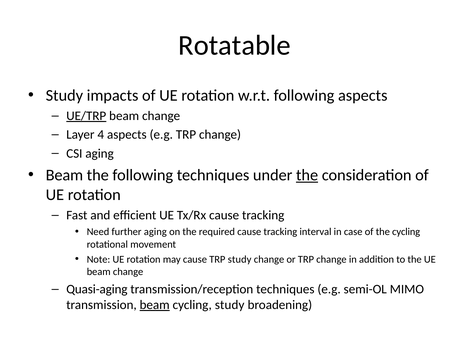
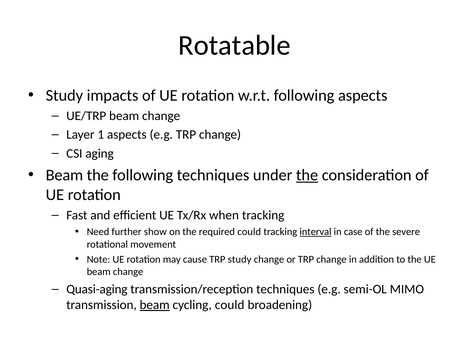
UE/TRP underline: present -> none
4: 4 -> 1
Tx/Rx cause: cause -> when
further aging: aging -> show
required cause: cause -> could
interval underline: none -> present
the cycling: cycling -> severe
cycling study: study -> could
